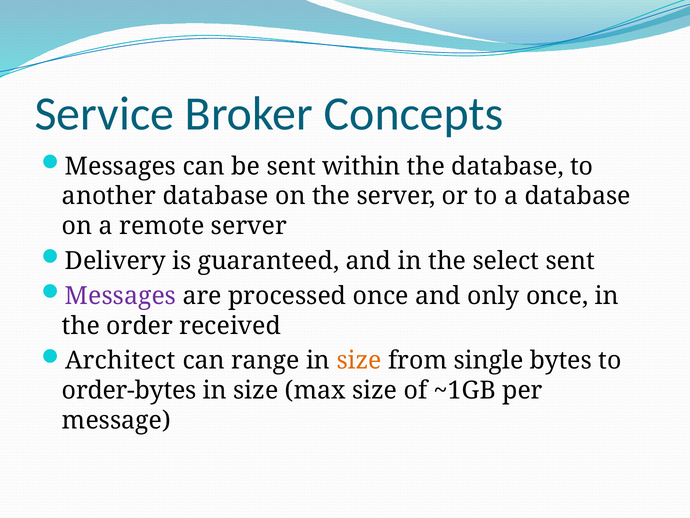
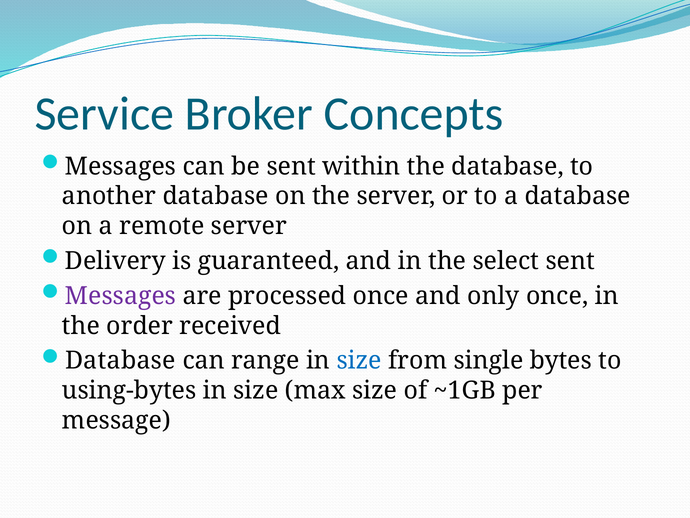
Architect at (120, 360): Architect -> Database
size at (359, 360) colour: orange -> blue
order-bytes: order-bytes -> using-bytes
